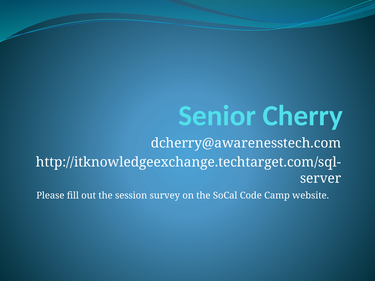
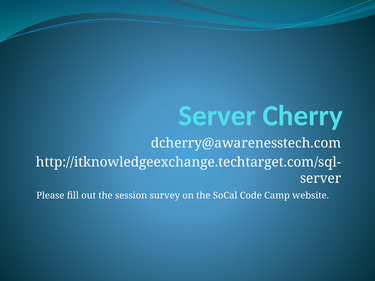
Senior at (217, 116): Senior -> Server
